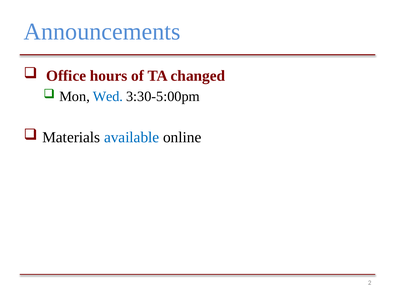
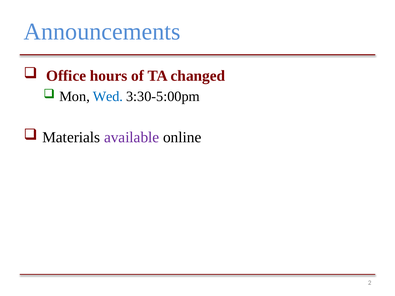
available colour: blue -> purple
